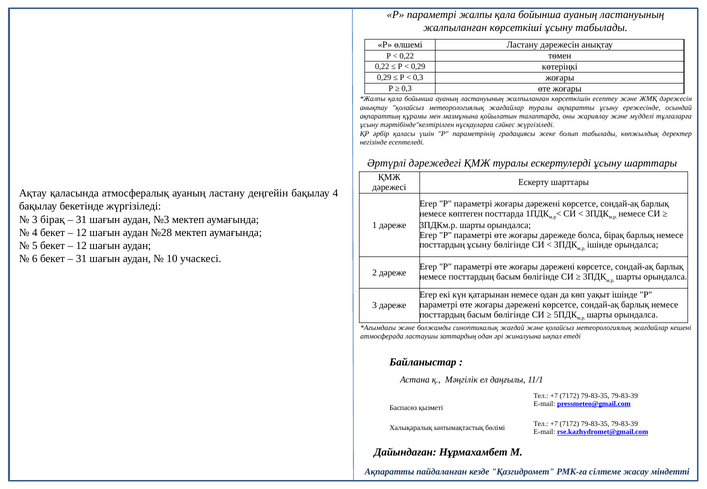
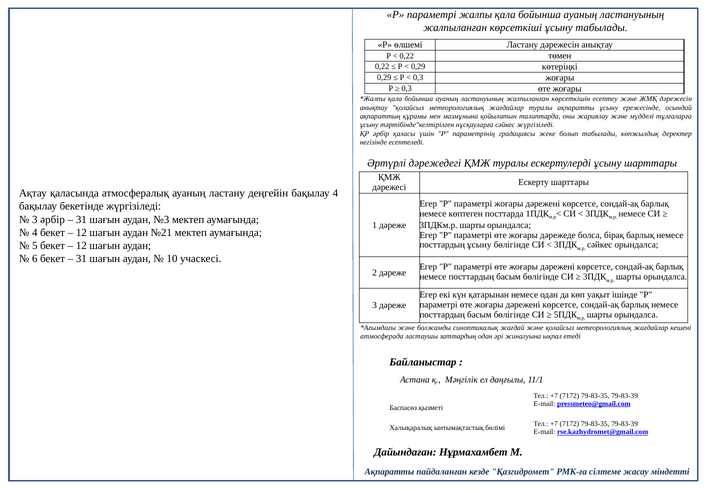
3 бірақ: бірақ -> әрбір
№28: №28 -> №21
ішінде at (600, 245): ішінде -> сәйкес
